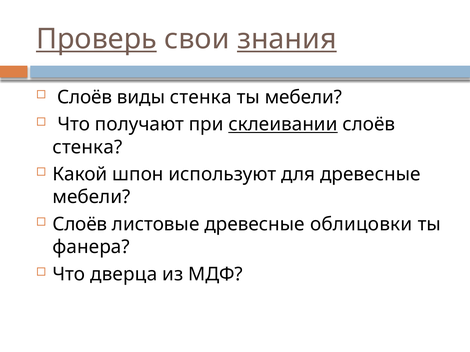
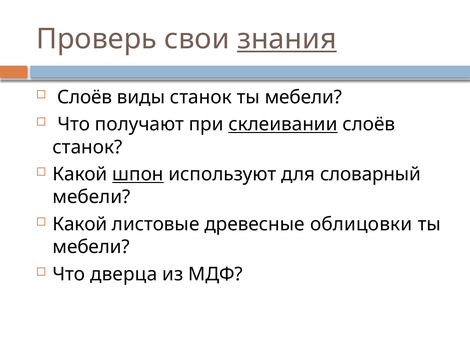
Проверь underline: present -> none
виды стенка: стенка -> станок
стенка at (87, 147): стенка -> станок
шпон underline: none -> present
для древесные: древесные -> словарный
Слоёв at (80, 225): Слоёв -> Какой
фанера at (91, 247): фанера -> мебели
